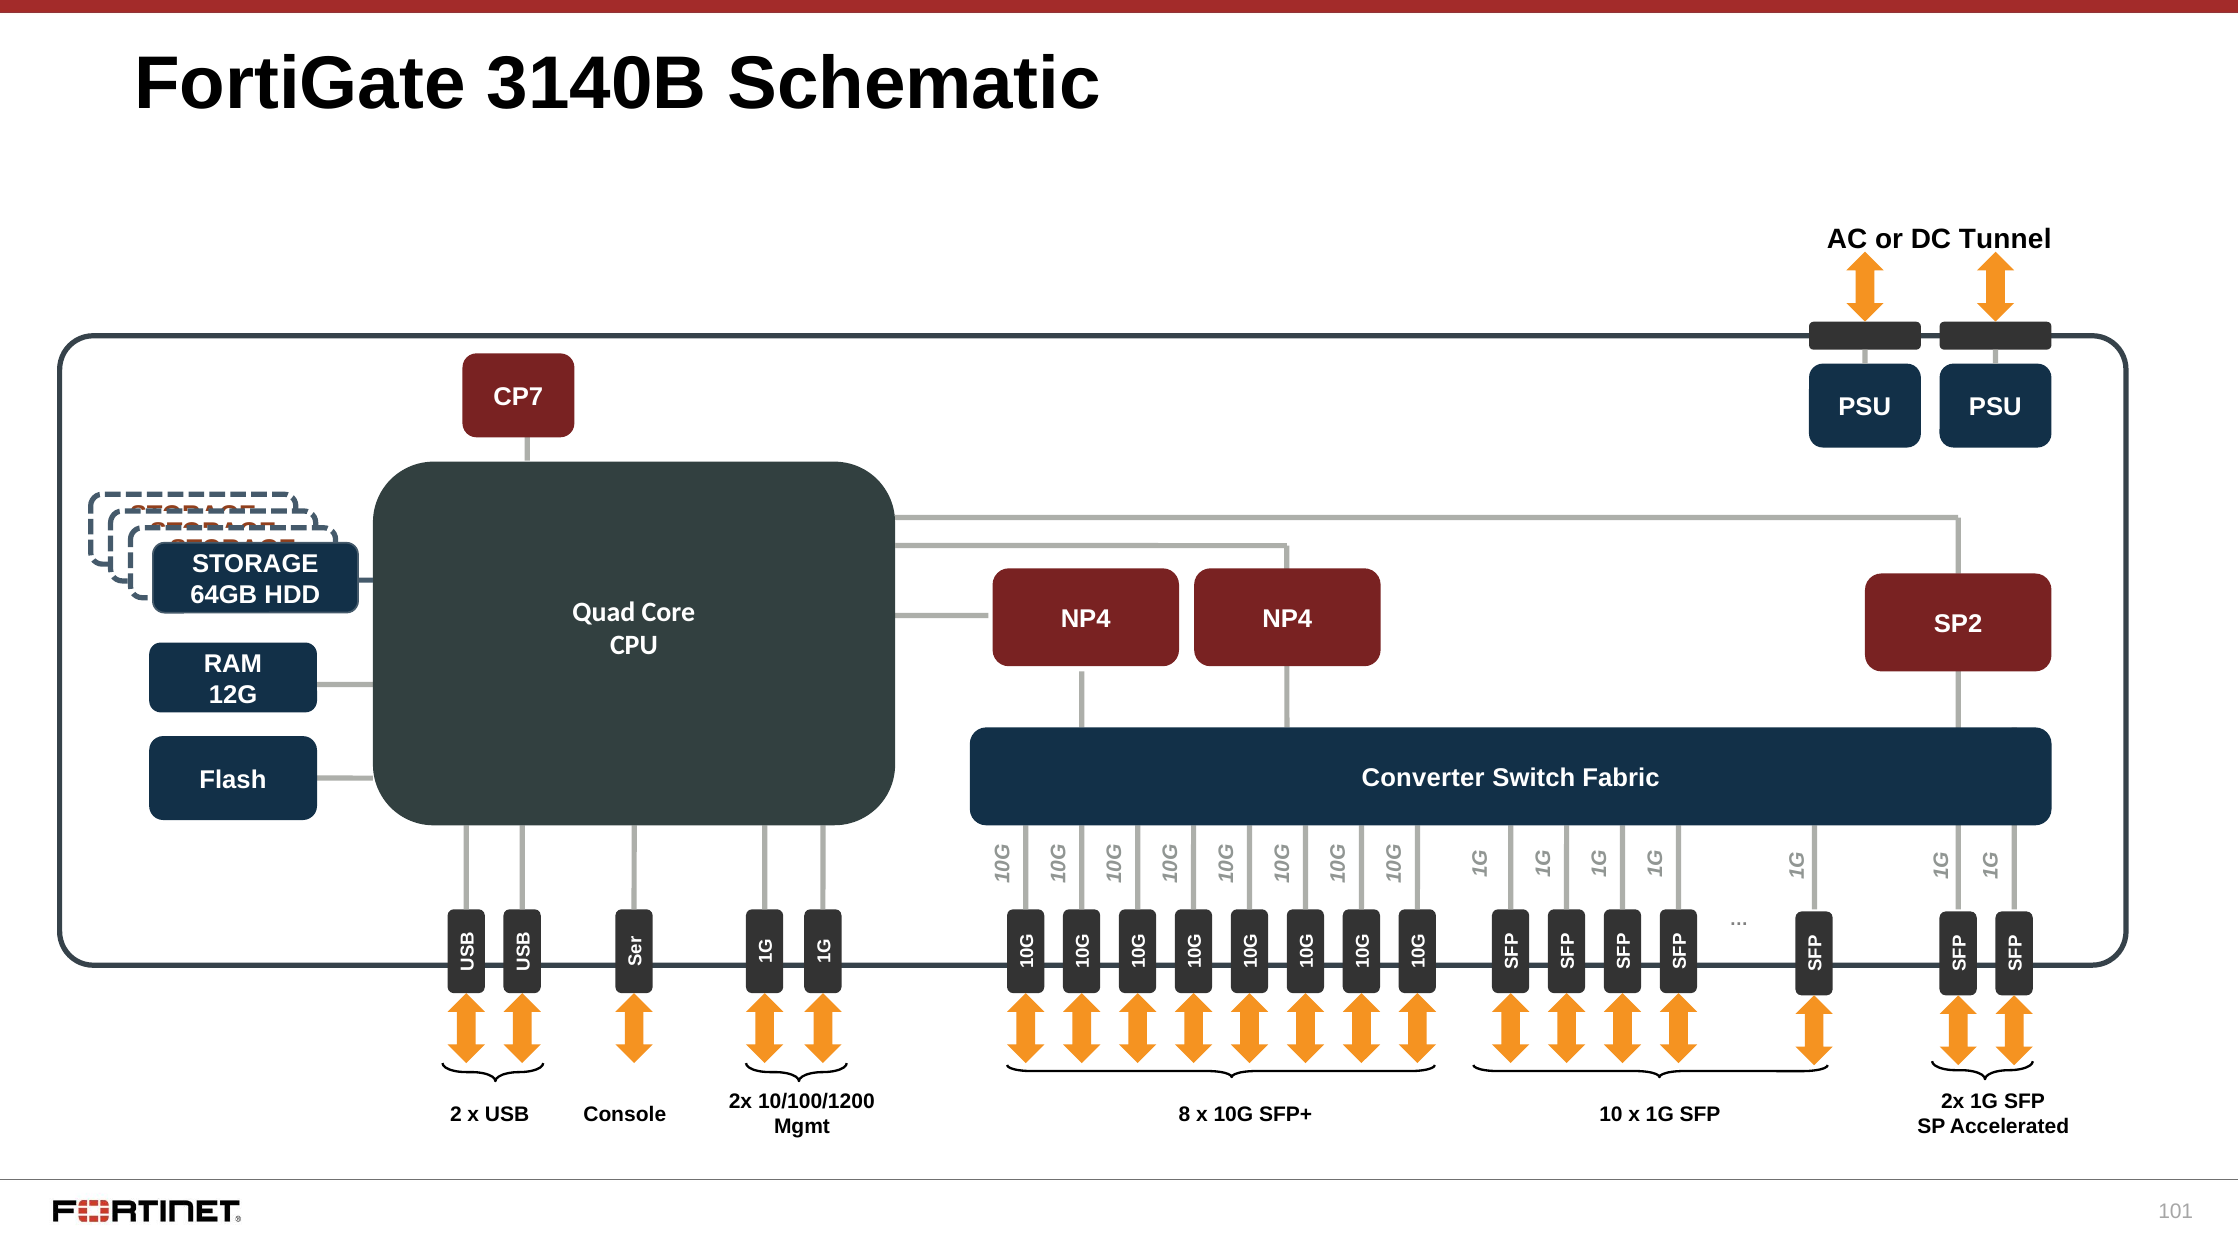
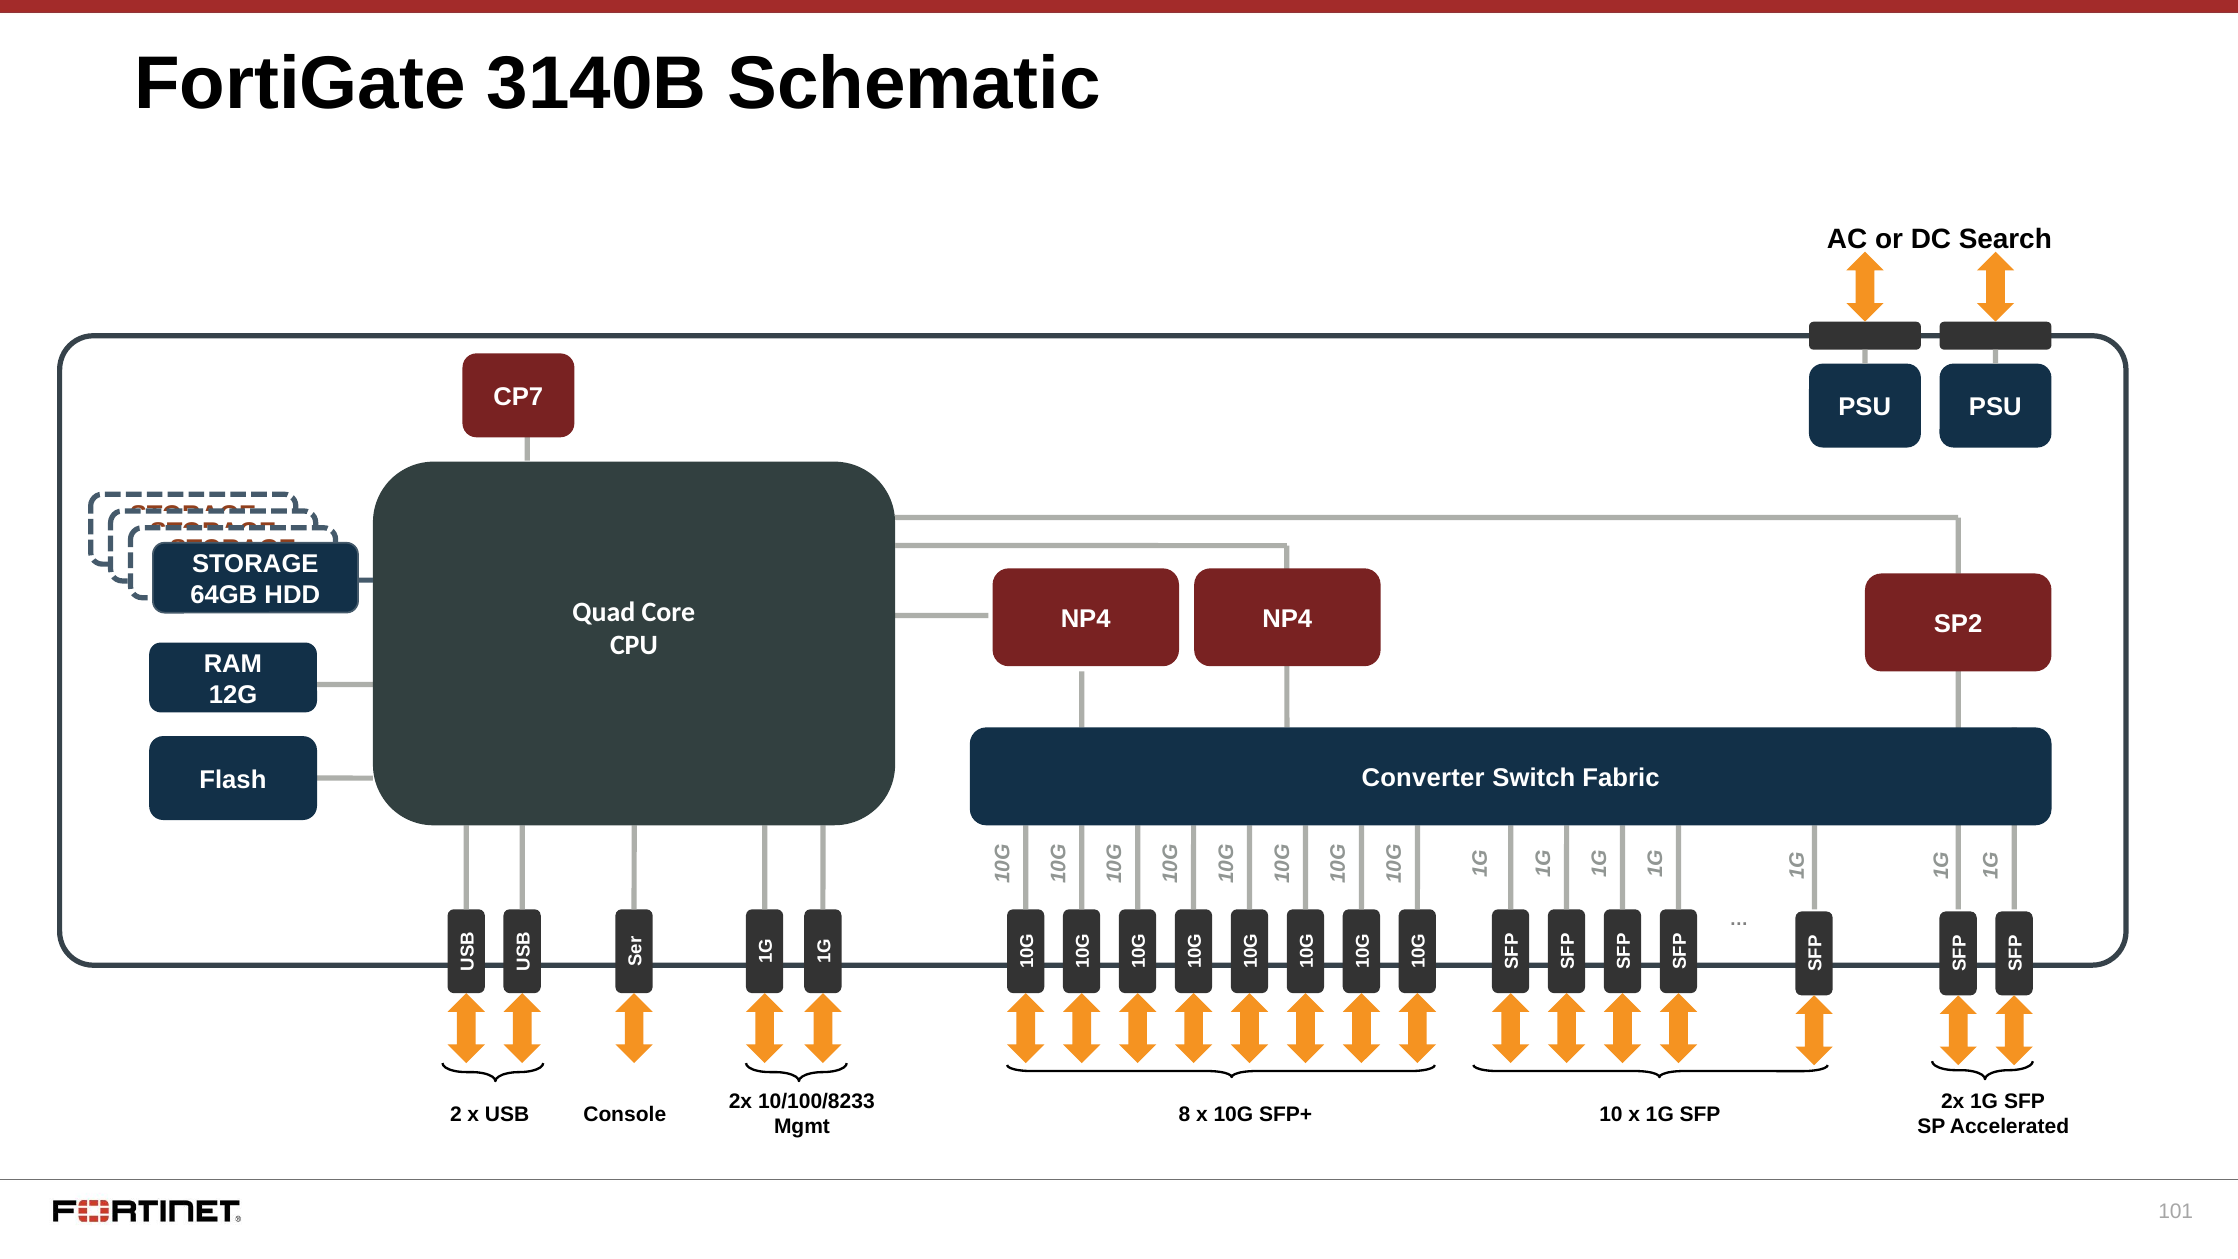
Tunnel: Tunnel -> Search
10/100/1200: 10/100/1200 -> 10/100/8233
